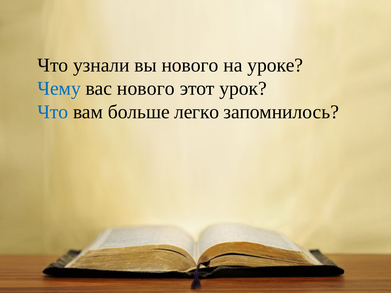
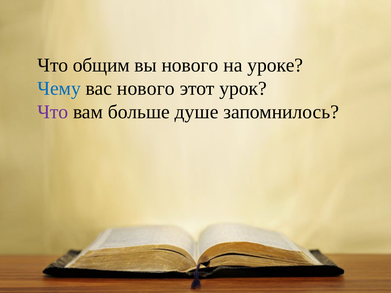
узнали: узнали -> общим
Что at (53, 112) colour: blue -> purple
легко: легко -> душе
